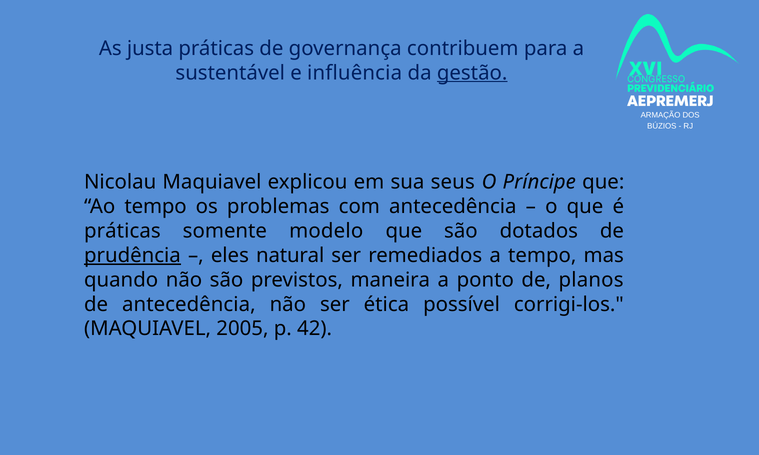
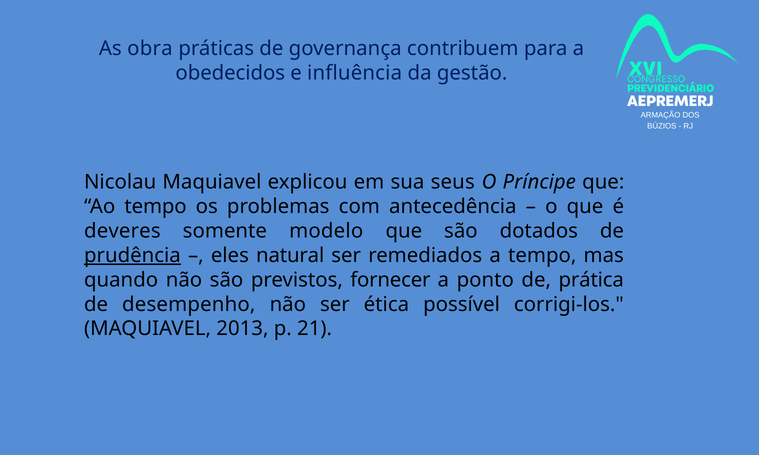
justa: justa -> obra
sustentável: sustentável -> obedecidos
gestão underline: present -> none
práticas at (122, 231): práticas -> deveres
maneira: maneira -> fornecer
planos: planos -> prática
de antecedência: antecedência -> desempenho
2005: 2005 -> 2013
42: 42 -> 21
